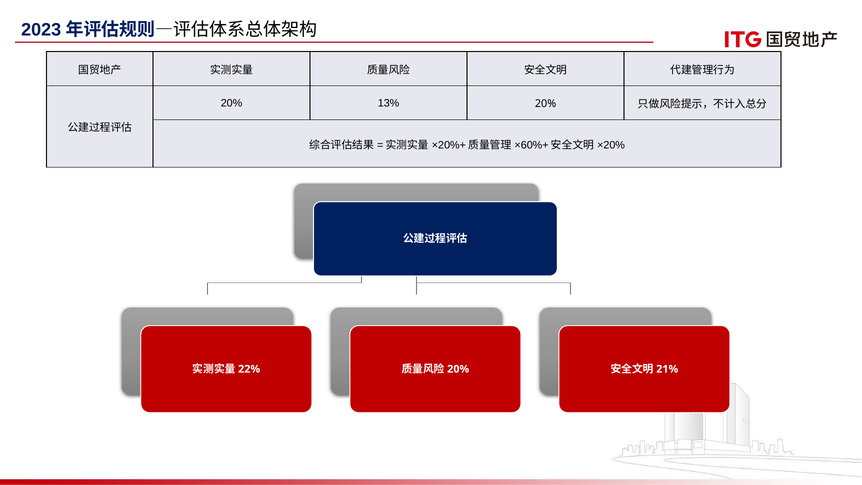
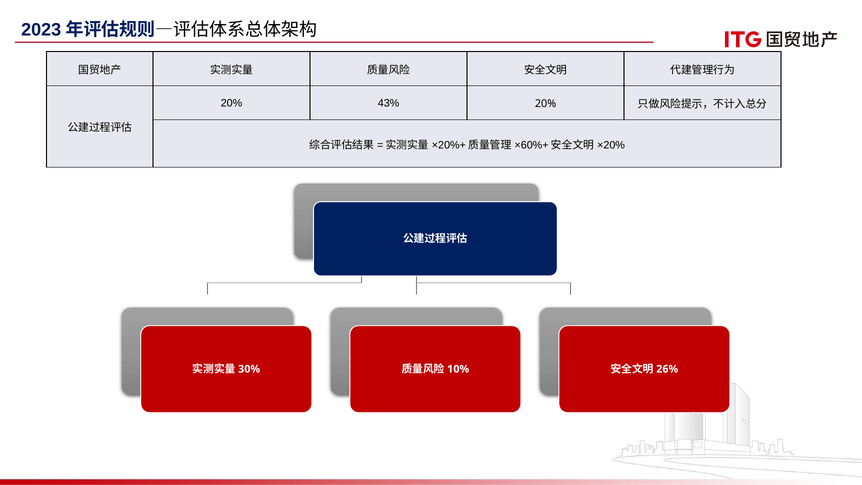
13%: 13% -> 43%
22%: 22% -> 30%
20% at (458, 369): 20% -> 10%
21%: 21% -> 26%
